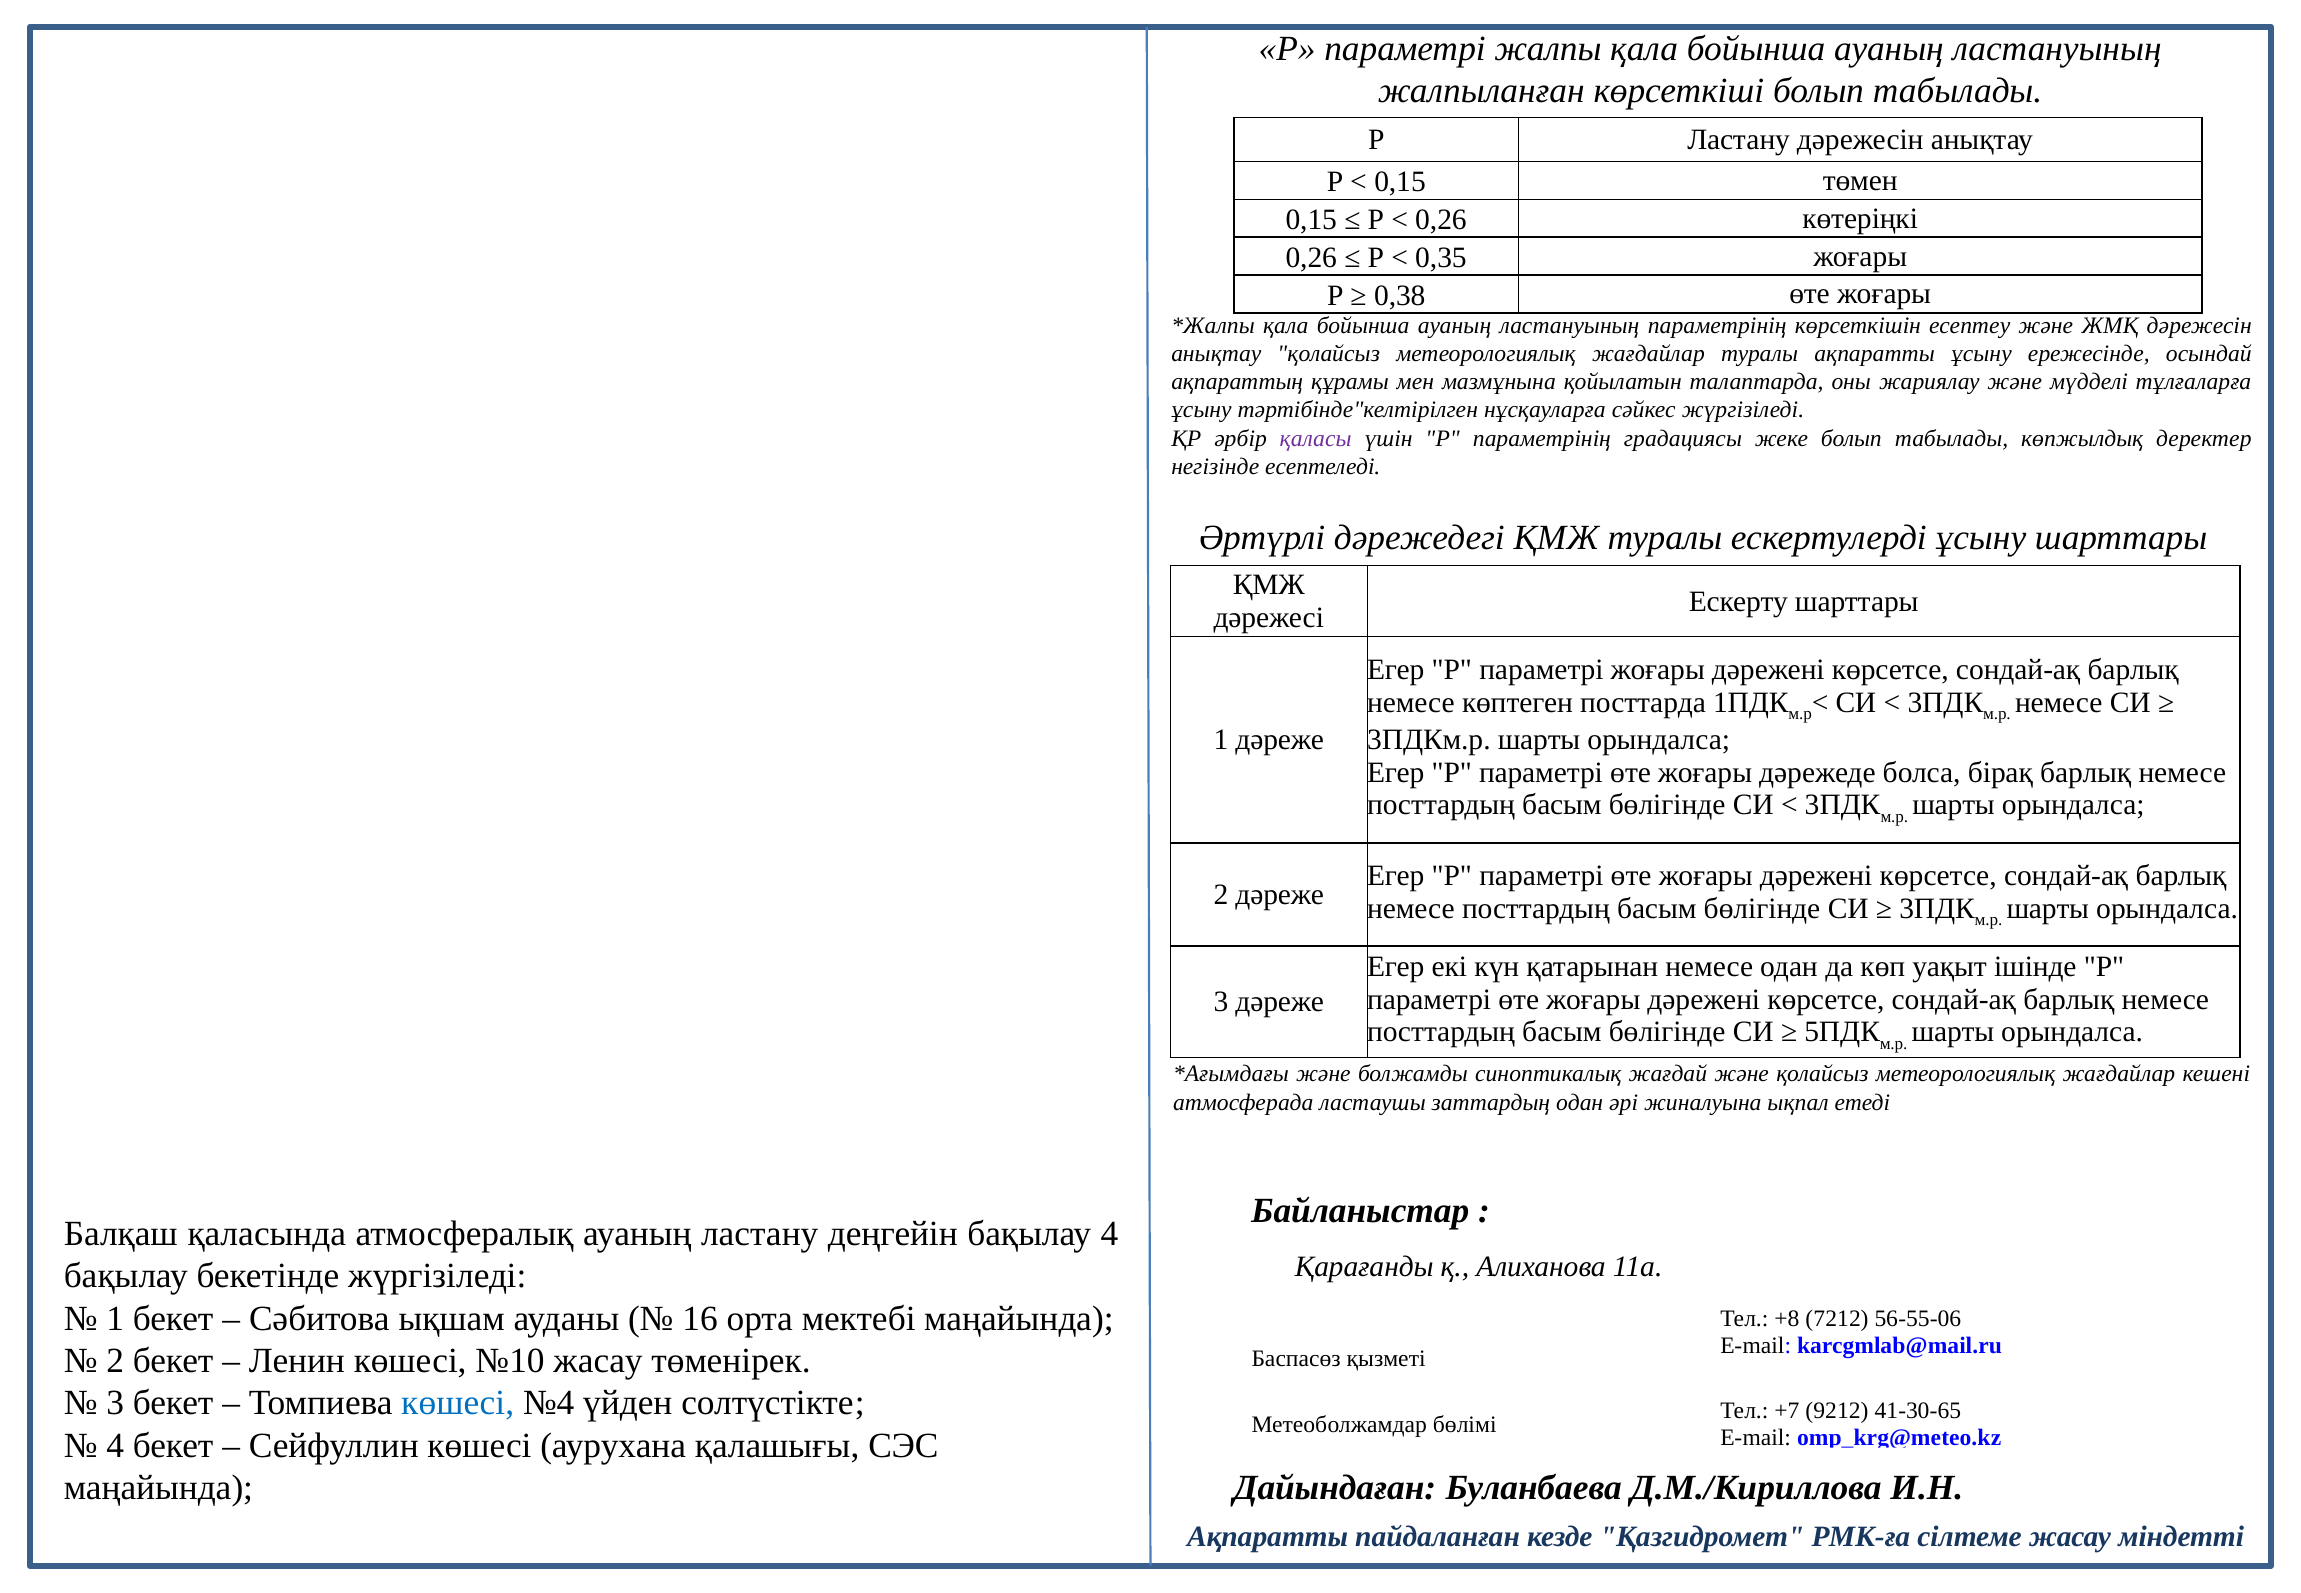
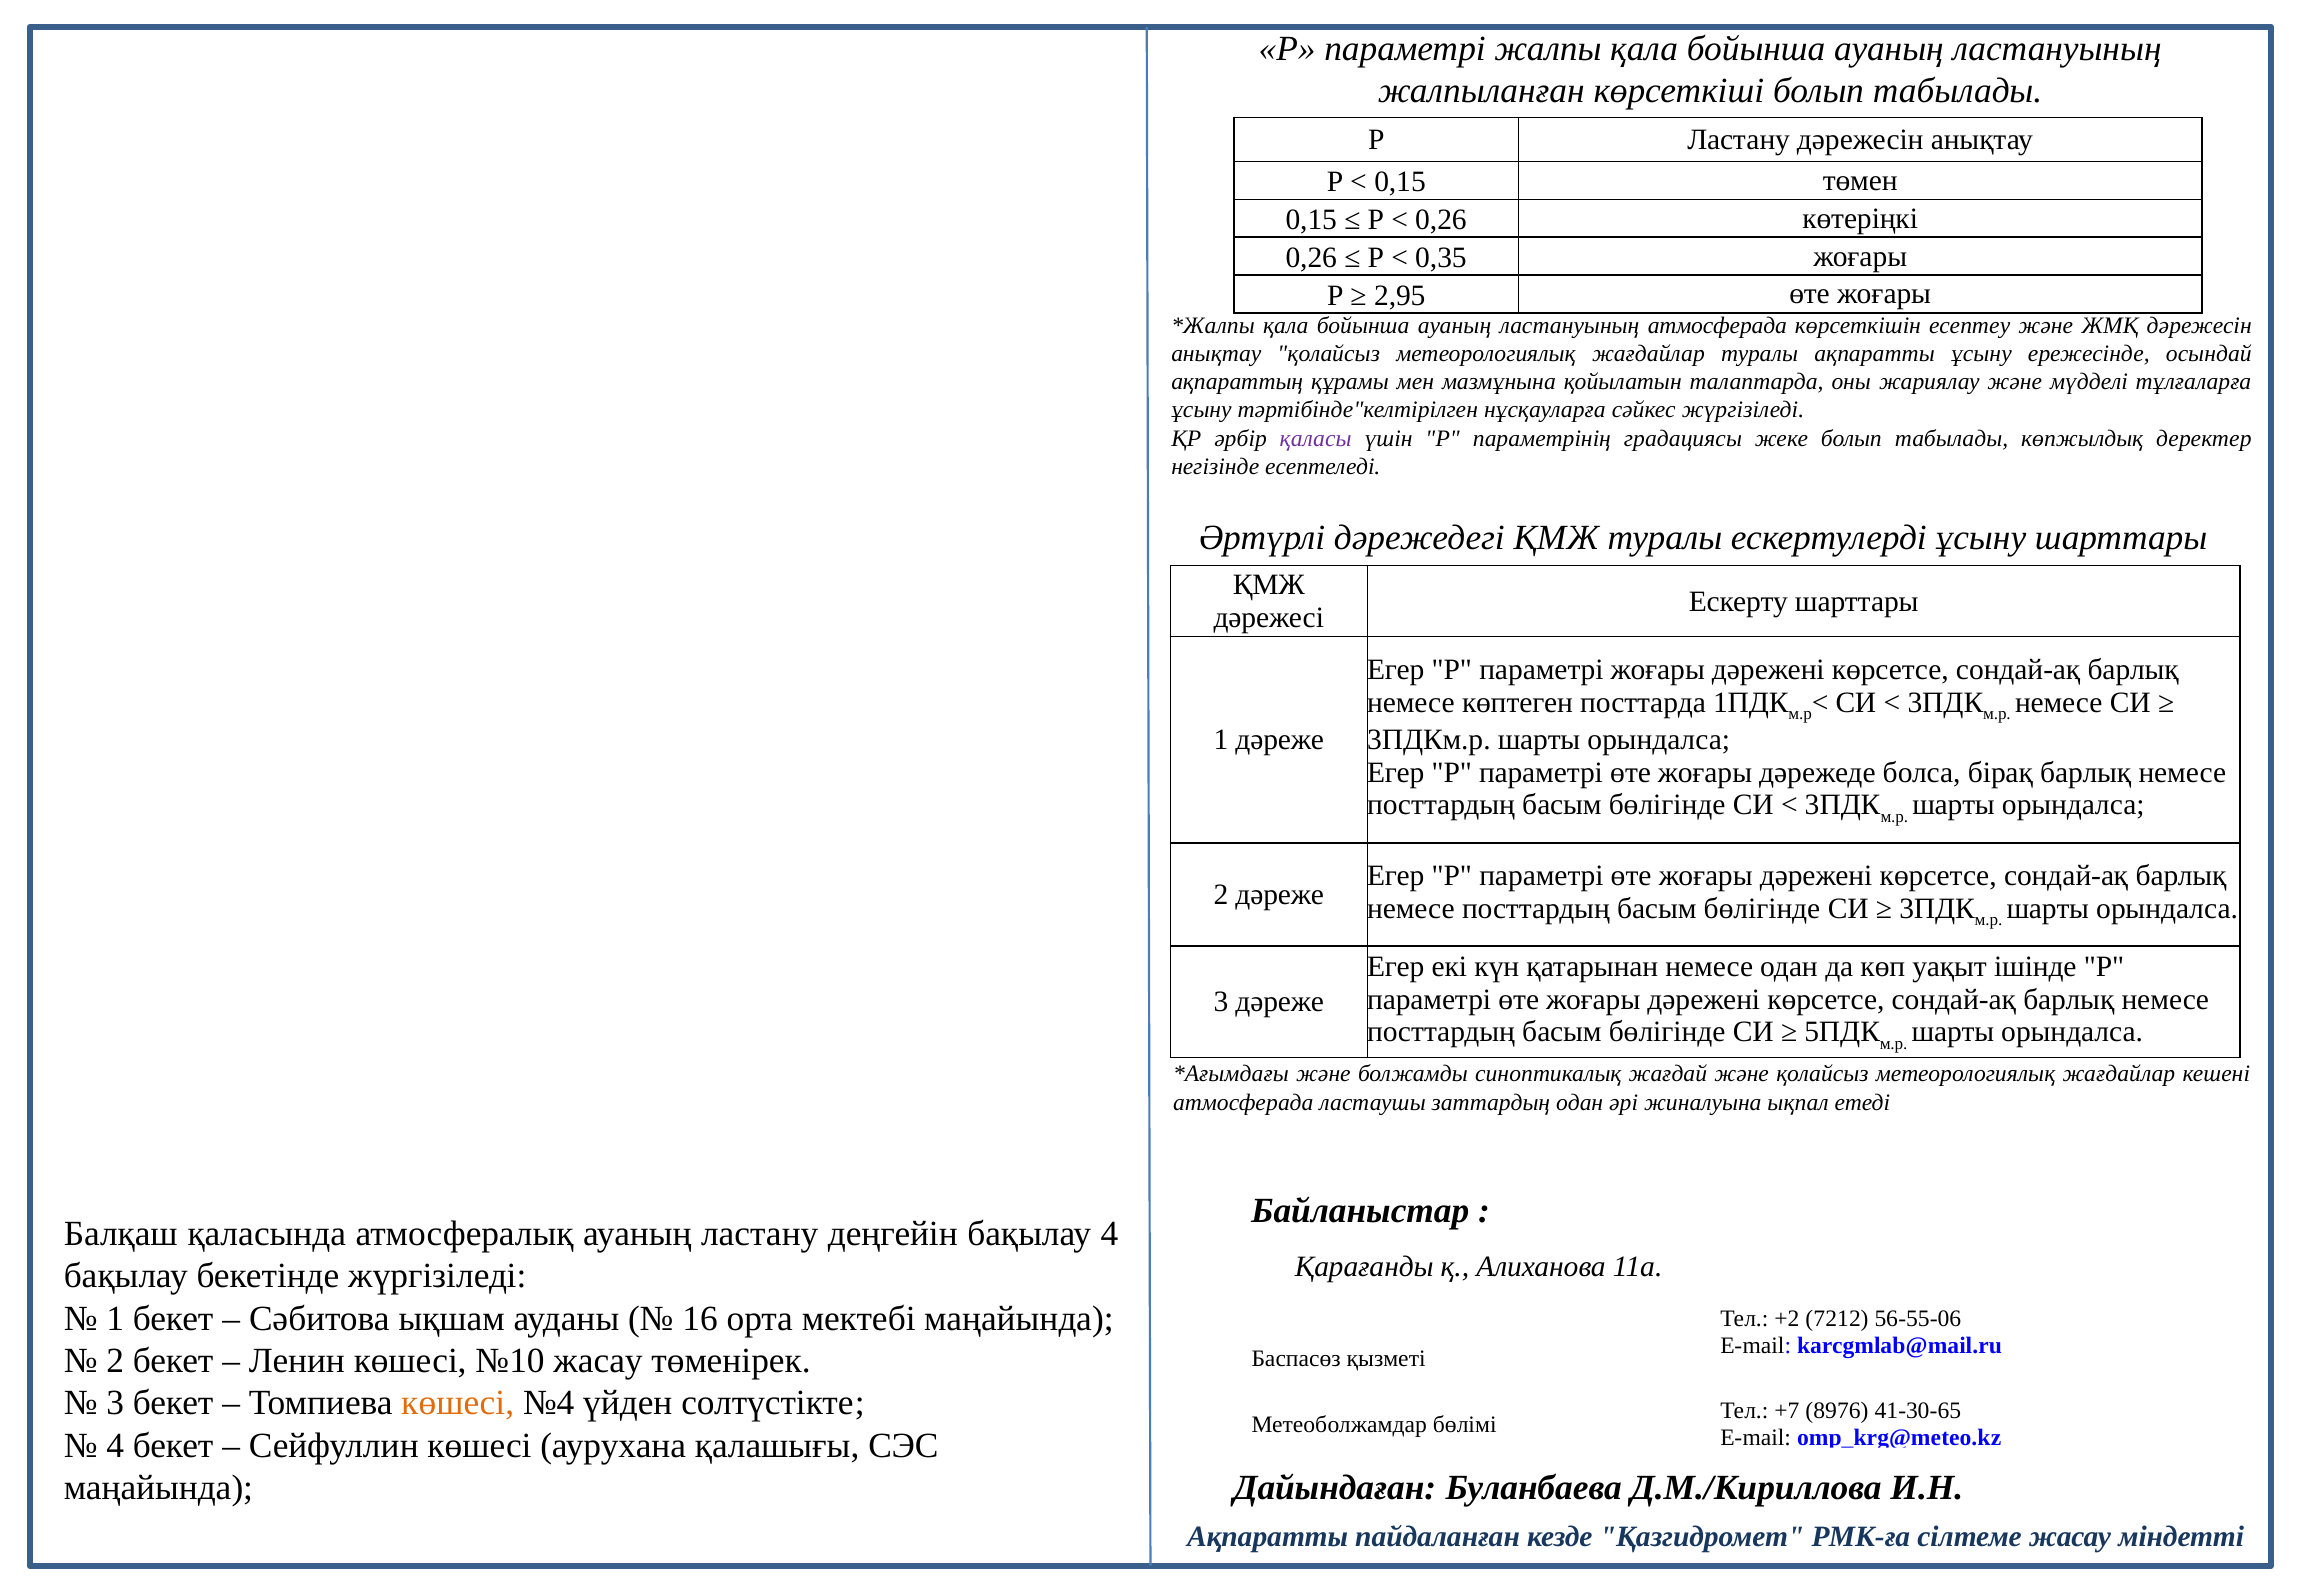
0,38: 0,38 -> 2,95
ластануының параметрінің: параметрінің -> атмосферада
+8: +8 -> +2
көшесі at (458, 1403) colour: blue -> orange
9212: 9212 -> 8976
